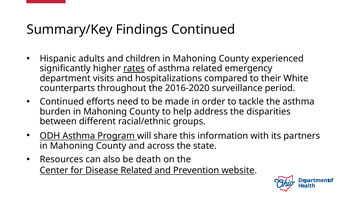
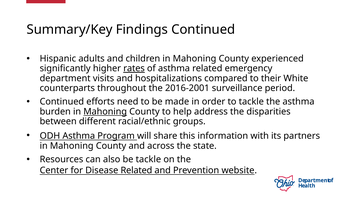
2016-2020: 2016-2020 -> 2016-2001
Mahoning at (105, 111) underline: none -> present
be death: death -> tackle
